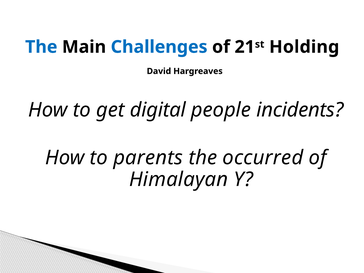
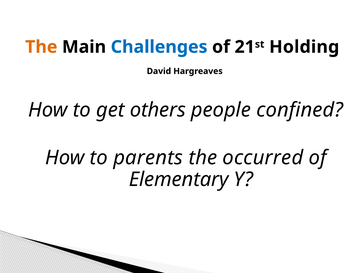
The at (41, 47) colour: blue -> orange
digital: digital -> others
incidents: incidents -> confined
Himalayan: Himalayan -> Elementary
